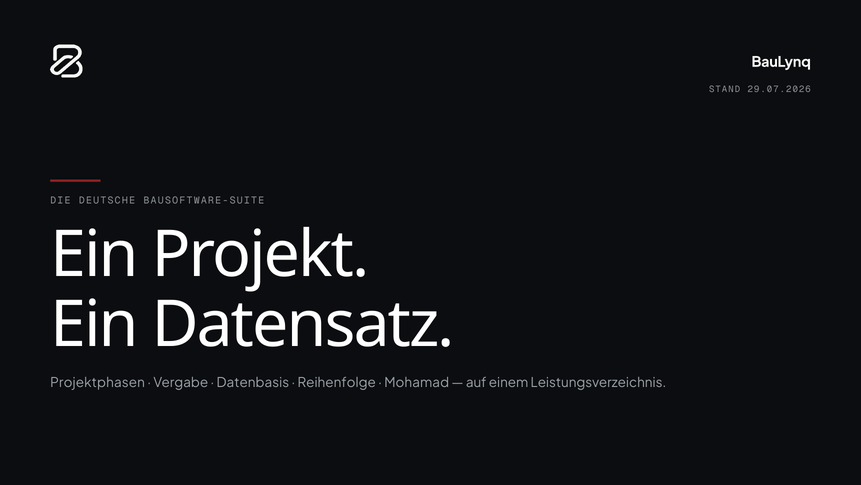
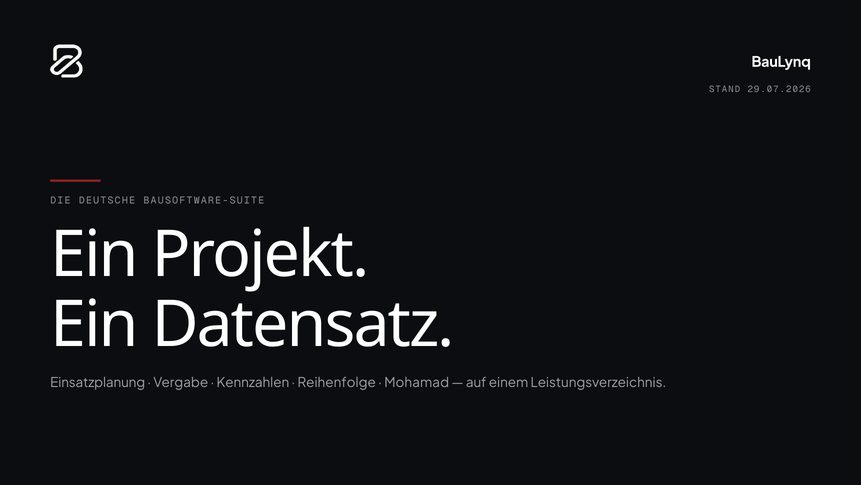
Projektphasen: Projektphasen -> Einsatzplanung
Datenbasis: Datenbasis -> Kennzahlen
